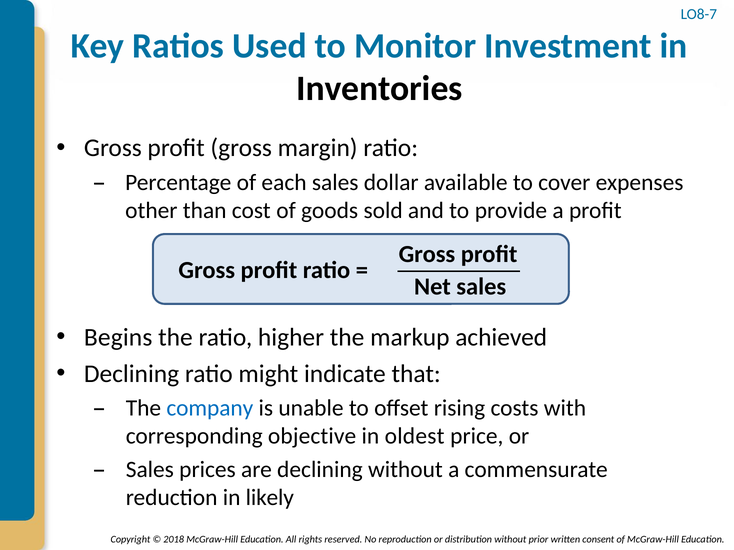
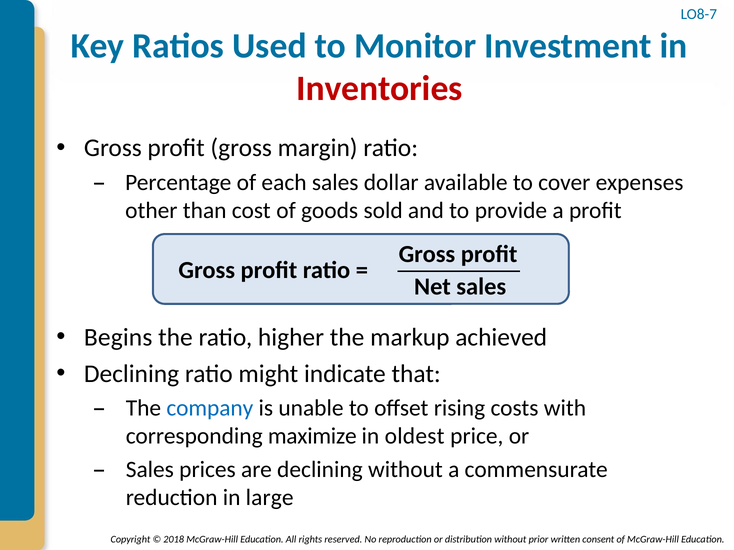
Inventories colour: black -> red
objective: objective -> maximize
likely: likely -> large
